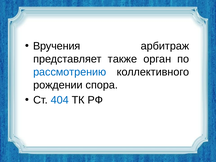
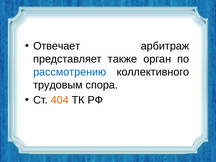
Вручения: Вручения -> Отвечает
рождении: рождении -> трудовым
404 colour: blue -> orange
